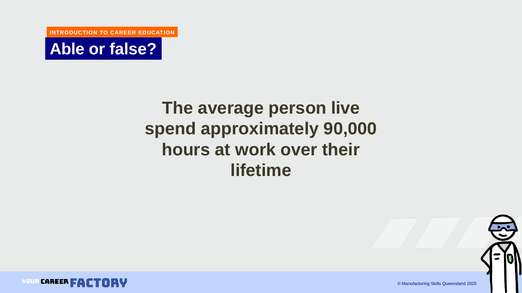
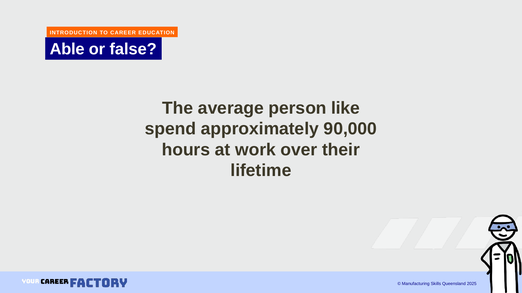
live: live -> like
